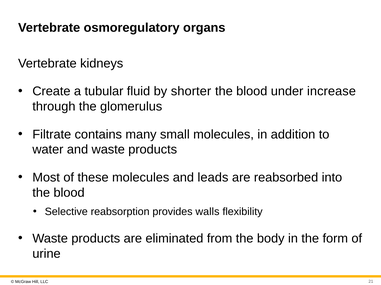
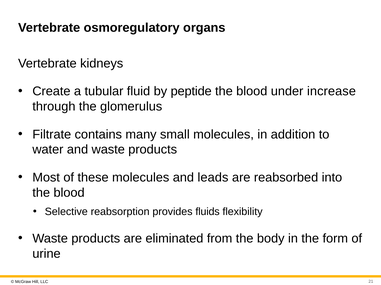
shorter: shorter -> peptide
walls: walls -> fluids
